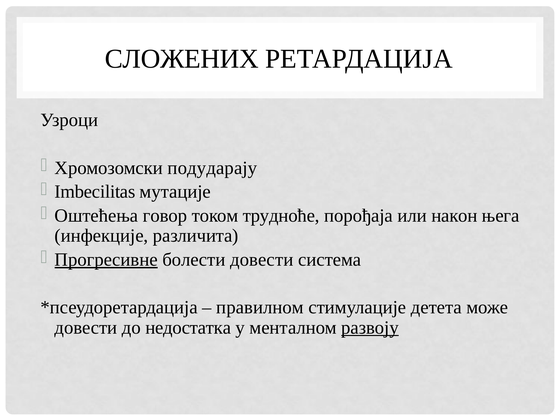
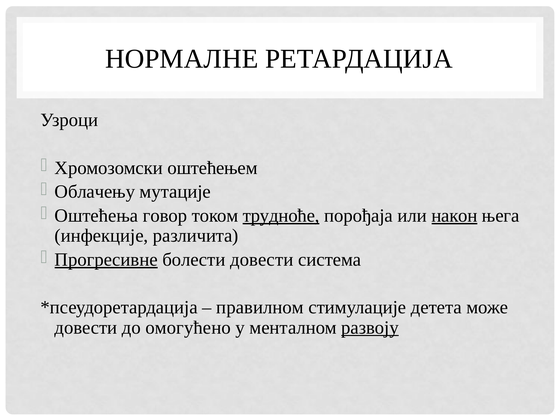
СЛОЖЕНИХ: СЛОЖЕНИХ -> НОРМАЛНЕ
подударају: подударају -> оштећењем
Imbecilitas: Imbecilitas -> Облачењу
трудноће underline: none -> present
након underline: none -> present
недостатка: недостатка -> омогућено
